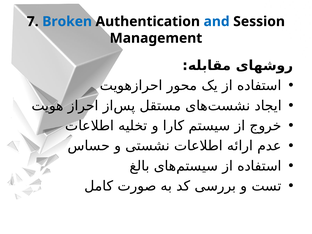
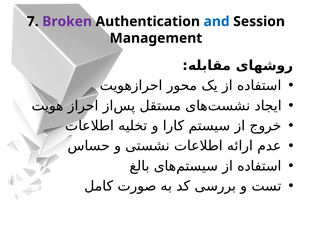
Broken colour: blue -> purple
